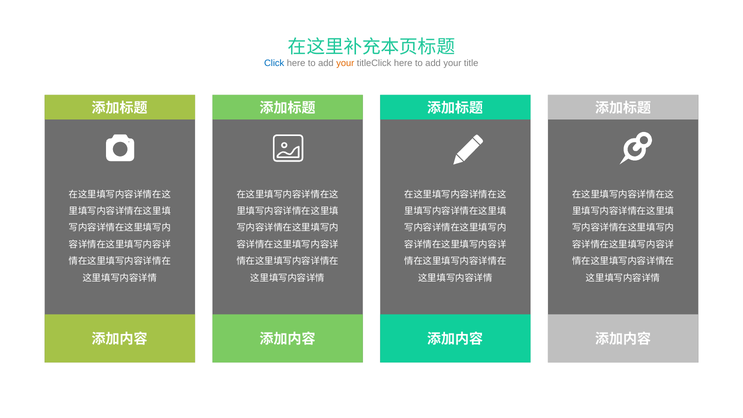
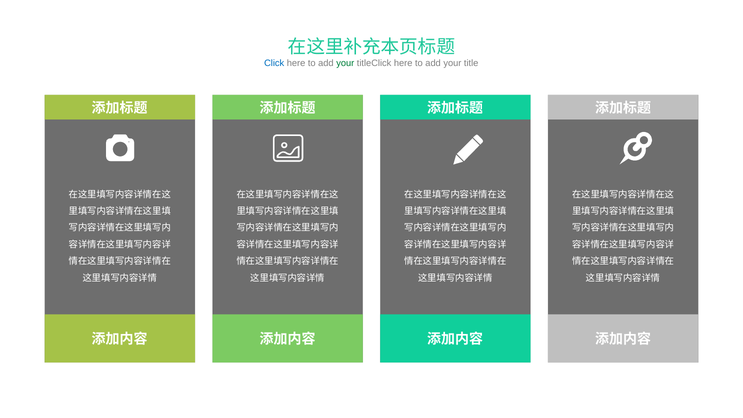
your at (345, 63) colour: orange -> green
